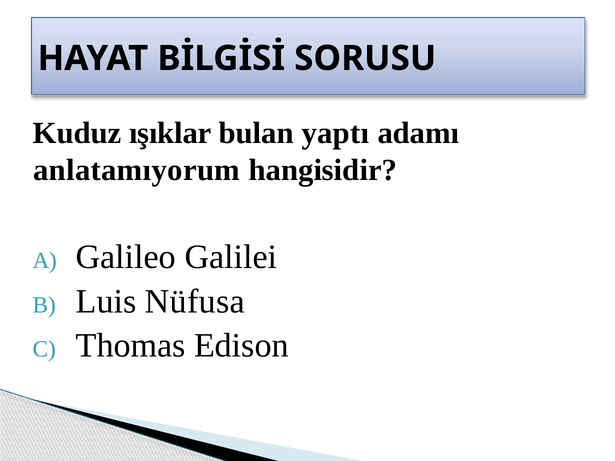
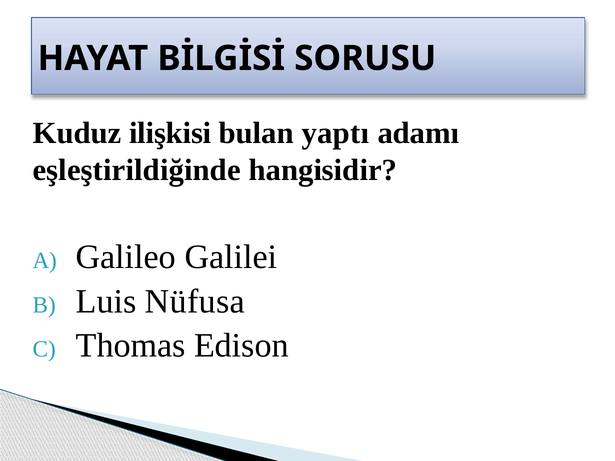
ışıklar: ışıklar -> ilişkisi
anlatamıyorum: anlatamıyorum -> eşleştirildiğinde
